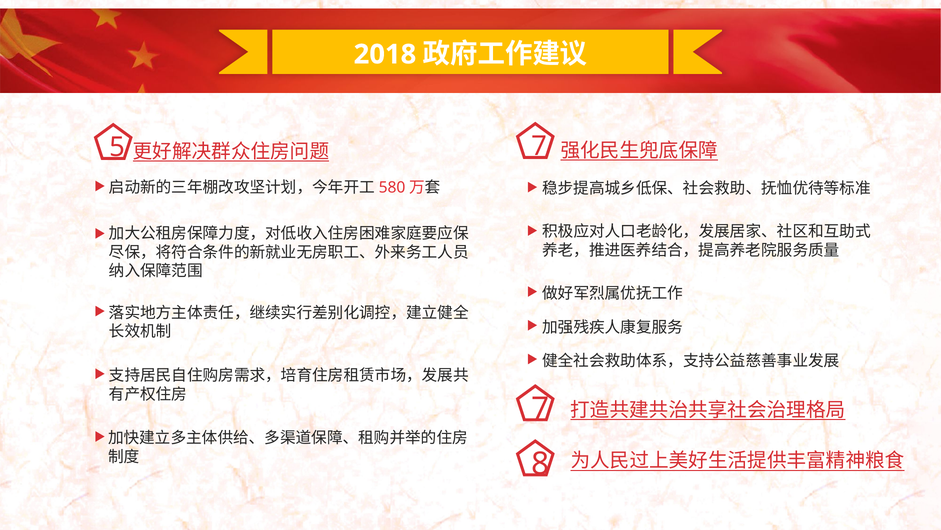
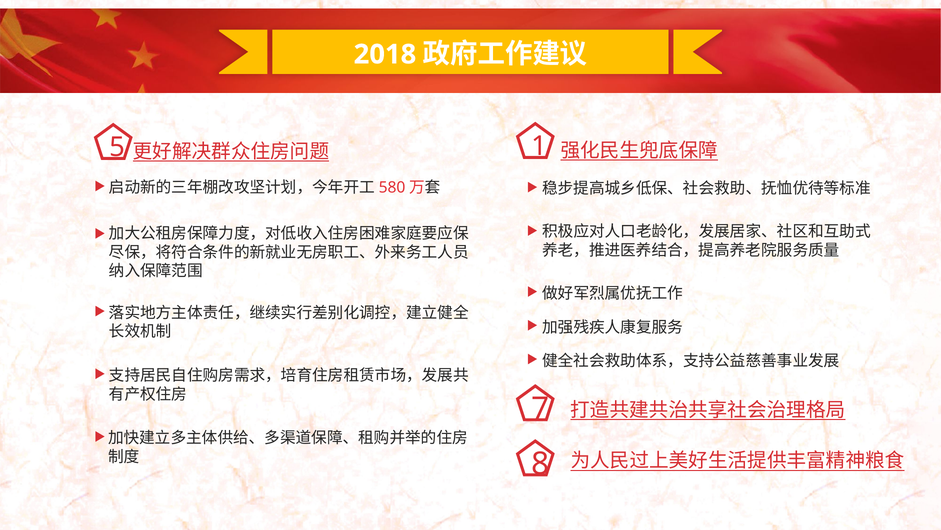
7 at (539, 146): 7 -> 1
